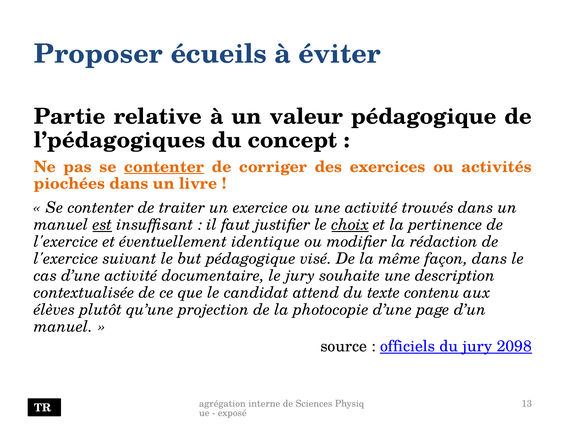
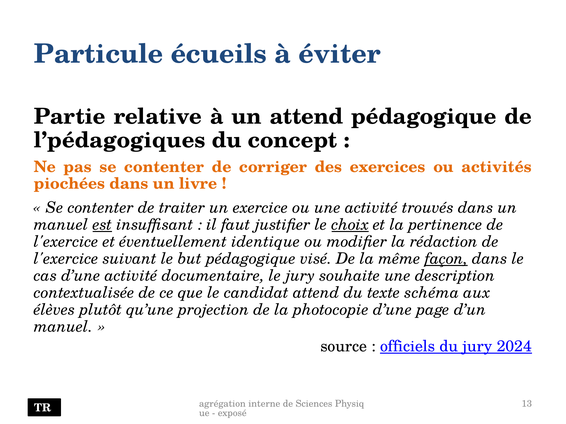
Proposer: Proposer -> Particule
un valeur: valeur -> attend
contenter at (164, 167) underline: present -> none
façon underline: none -> present
contenu: contenu -> schéma
2098: 2098 -> 2024
